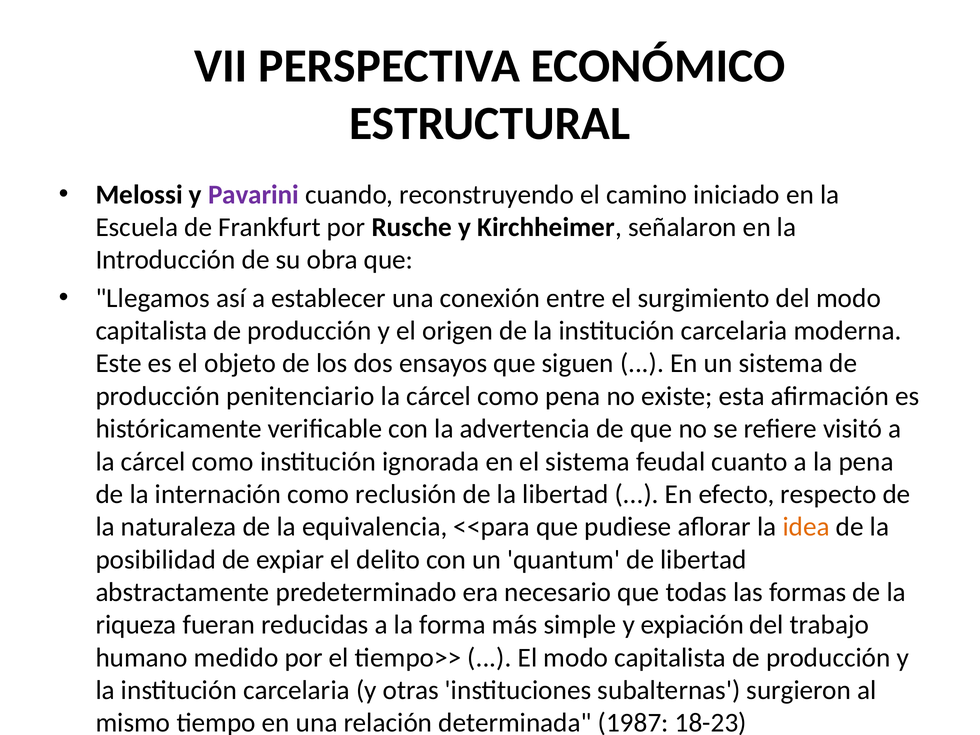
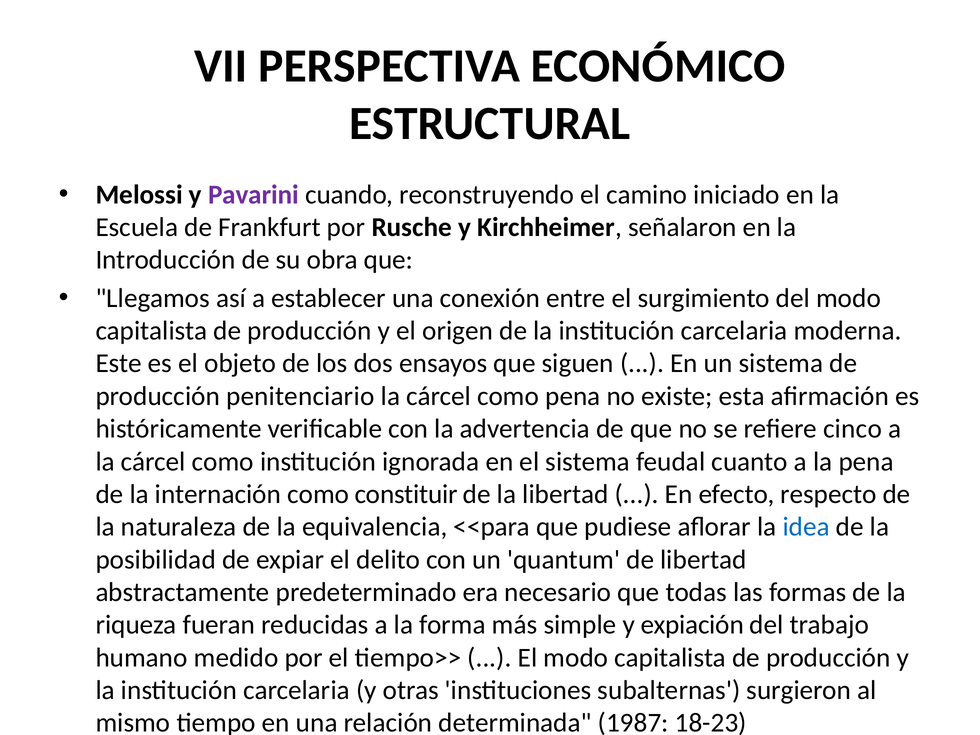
visitó: visitó -> cinco
reclusión: reclusión -> constituir
idea colour: orange -> blue
